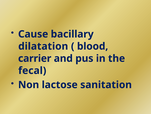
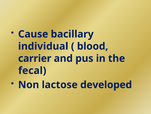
dilatation: dilatation -> individual
sanitation: sanitation -> developed
